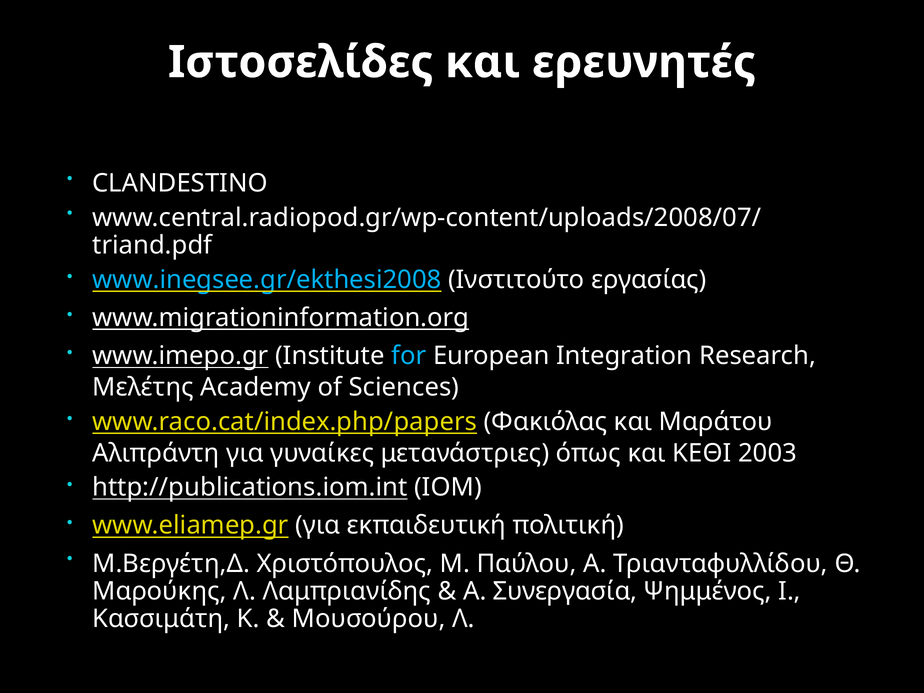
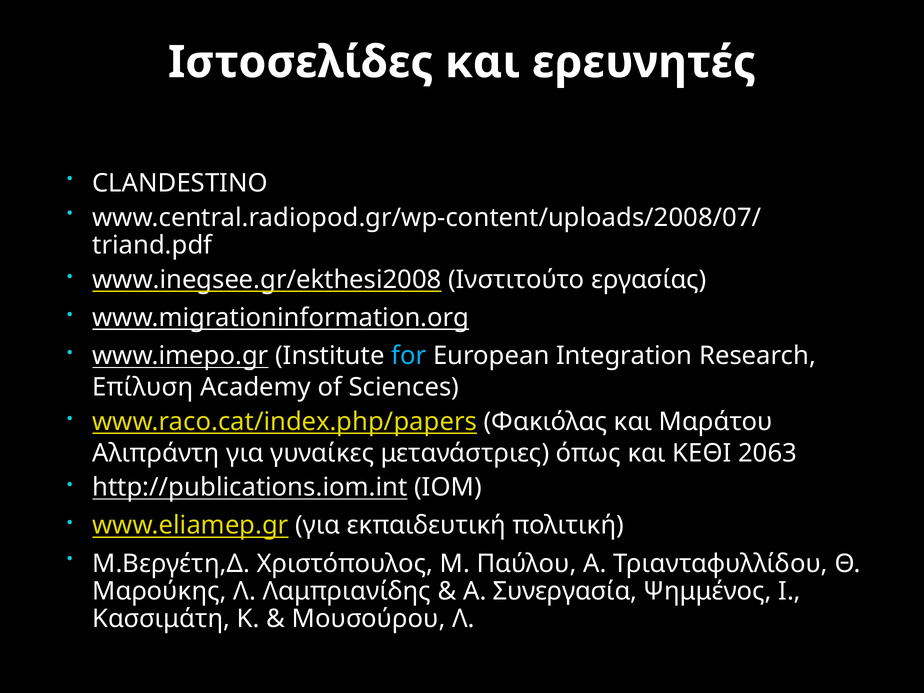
www.inegsee.gr/ekthesi2008 colour: light blue -> white
Μελέτης: Μελέτης -> Επίλυση
2003: 2003 -> 2063
